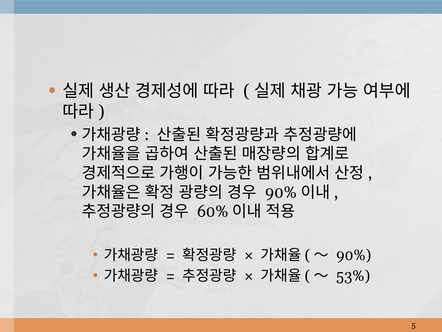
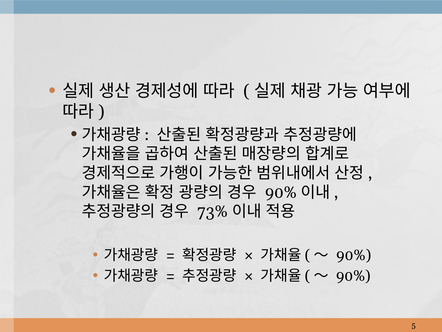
60%: 60% -> 73%
53% at (353, 276): 53% -> 90%
